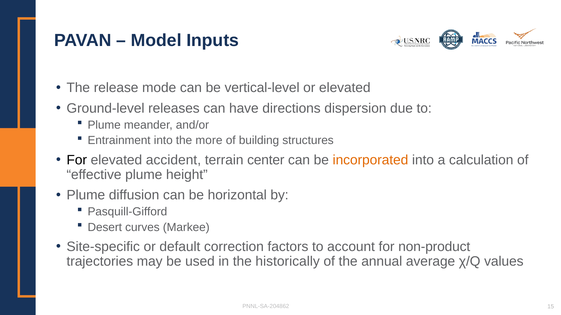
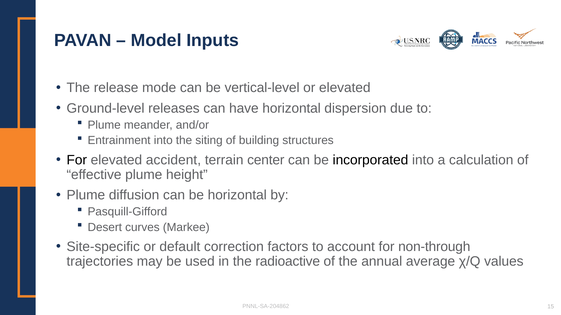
have directions: directions -> horizontal
more: more -> siting
incorporated colour: orange -> black
non-product: non-product -> non-through
historically: historically -> radioactive
